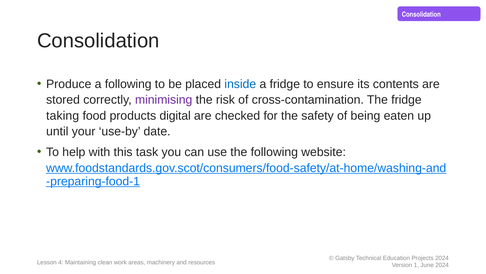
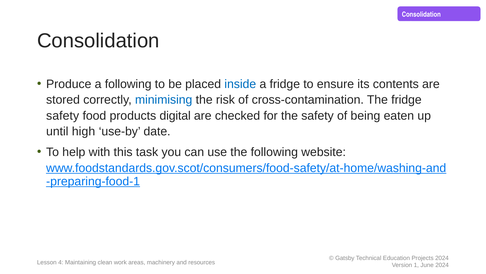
minimising colour: purple -> blue
taking at (63, 115): taking -> safety
your: your -> high
